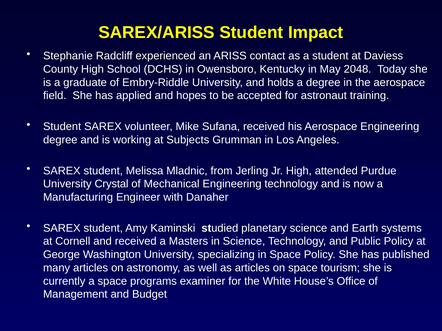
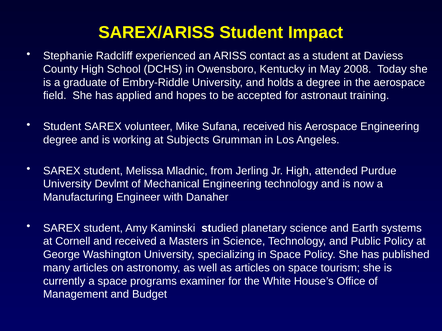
2048: 2048 -> 2008
Crystal: Crystal -> Devlmt
